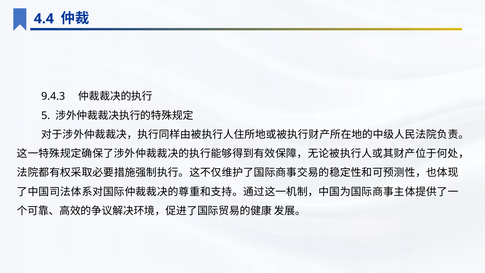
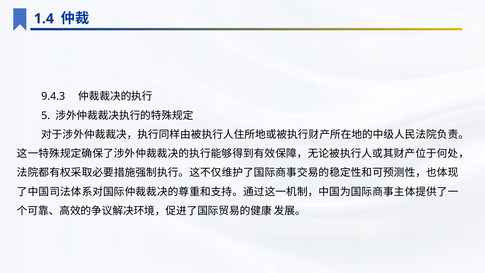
4.4: 4.4 -> 1.4
